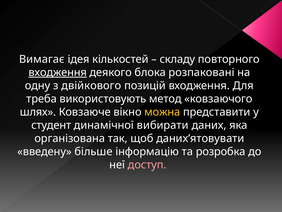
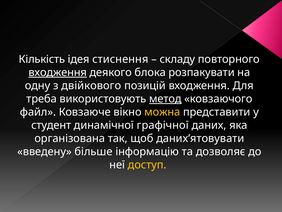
Вимагає: Вимагає -> Кількість
кількостей: кількостей -> стиснення
розпаковані: розпаковані -> розпакувати
метод underline: none -> present
шлях: шлях -> файл
вибирати: вибирати -> графічної
розробка: розробка -> дозволяє
доступ colour: pink -> yellow
